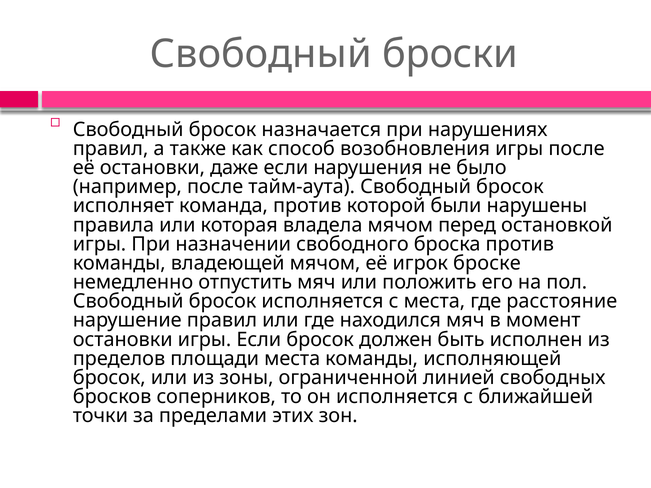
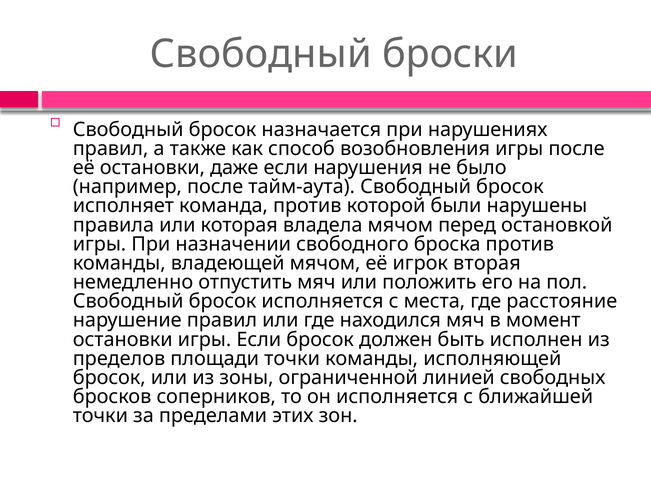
броске: броске -> вторая
площади места: места -> точки
